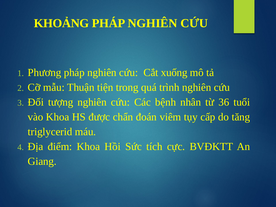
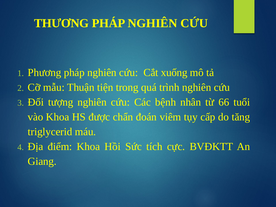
KHOẢNG: KHOẢNG -> THƯƠNG
36: 36 -> 66
